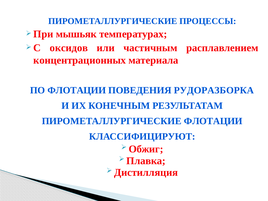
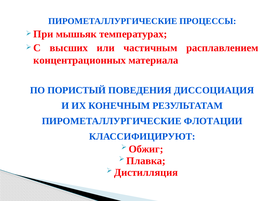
оксидов: оксидов -> высших
ПО ФЛОТАЦИИ: ФЛОТАЦИИ -> ПОРИСТЫЙ
РУДОРАЗБОРКА: РУДОРАЗБОРКА -> ДИССОЦИАЦИЯ
